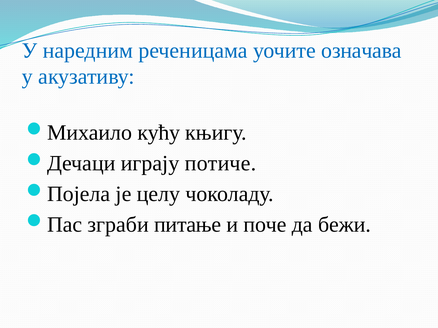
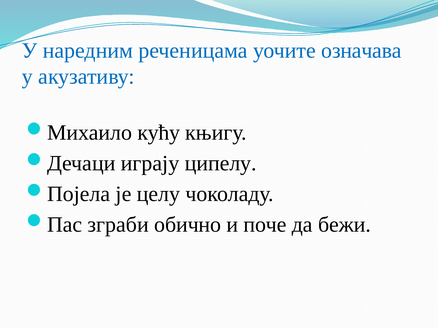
потиче: потиче -> ципелу
питање: питање -> обично
